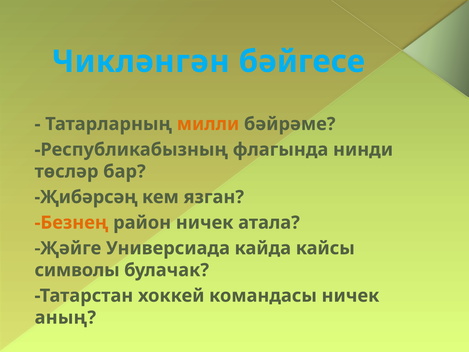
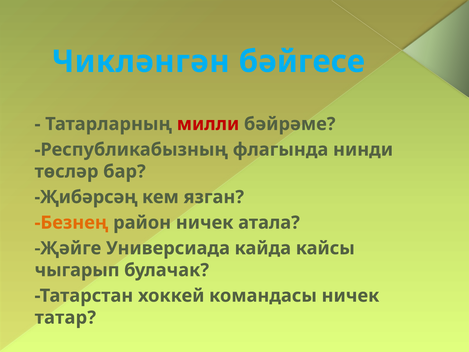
милли colour: orange -> red
символы: символы -> чыгарып
аның: аның -> татар
